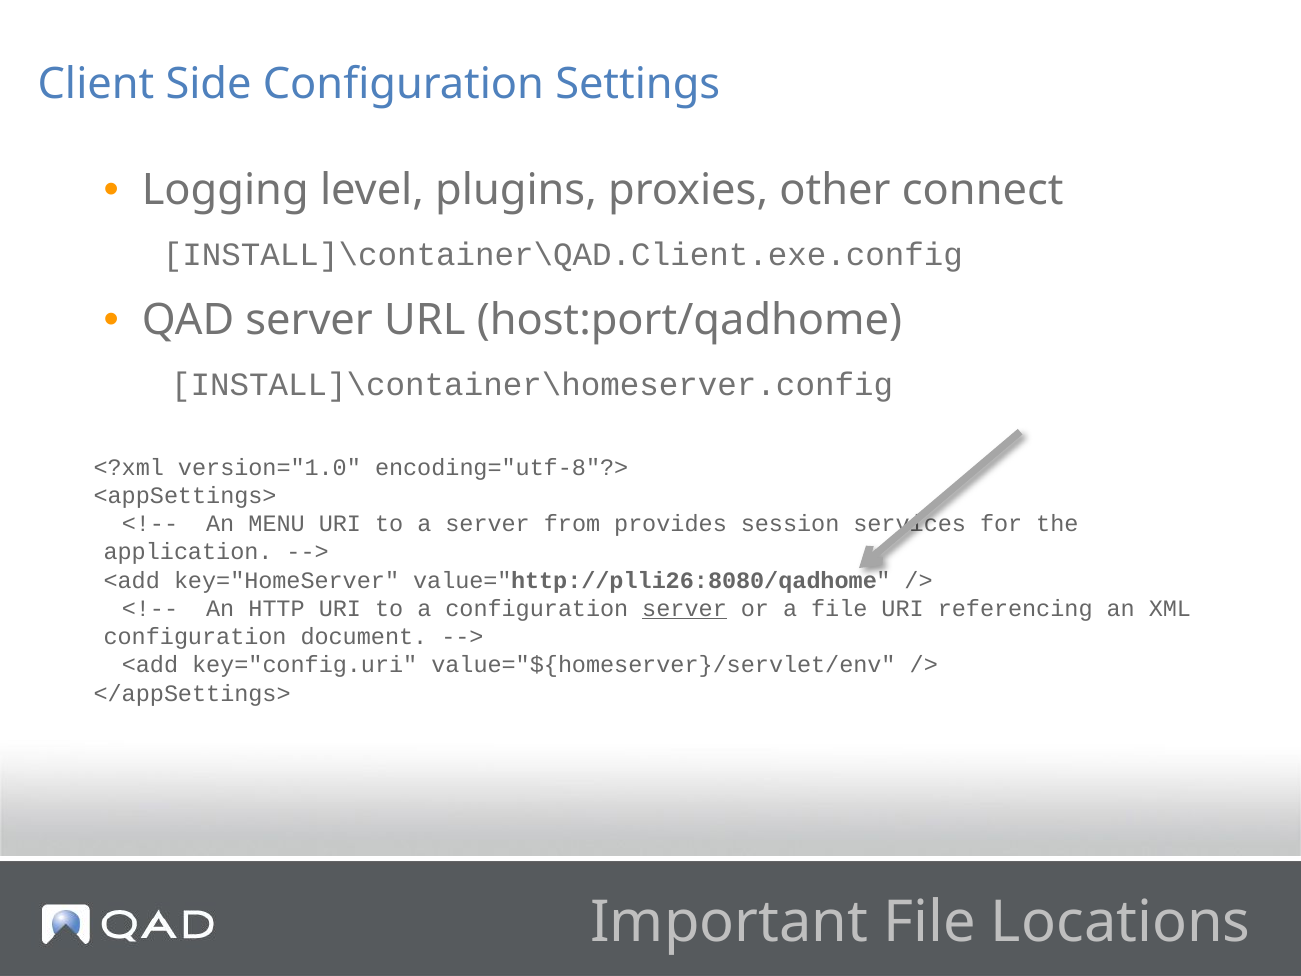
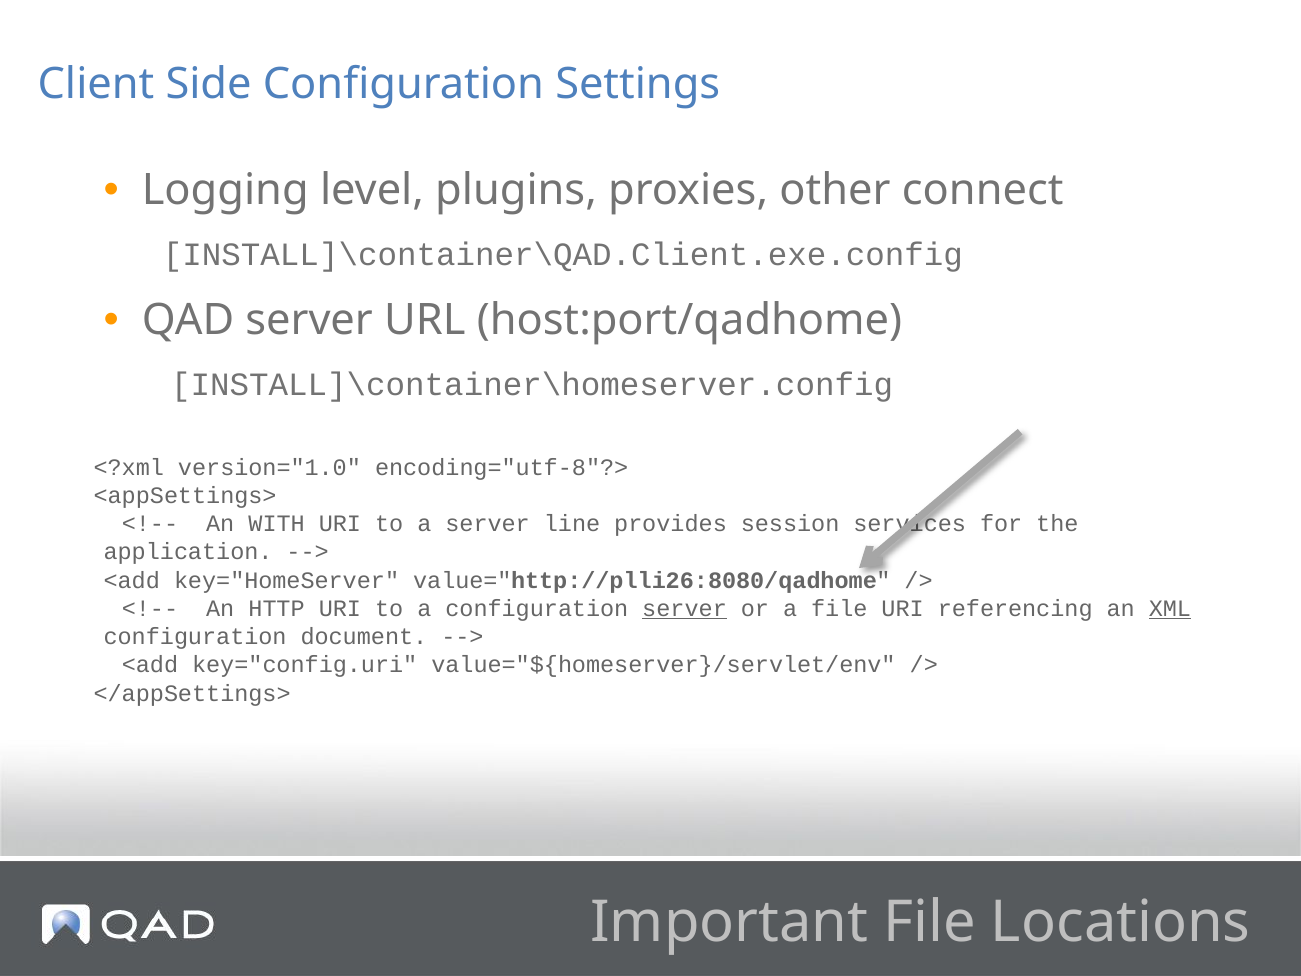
MENU: MENU -> WITH
from: from -> line
XML underline: none -> present
